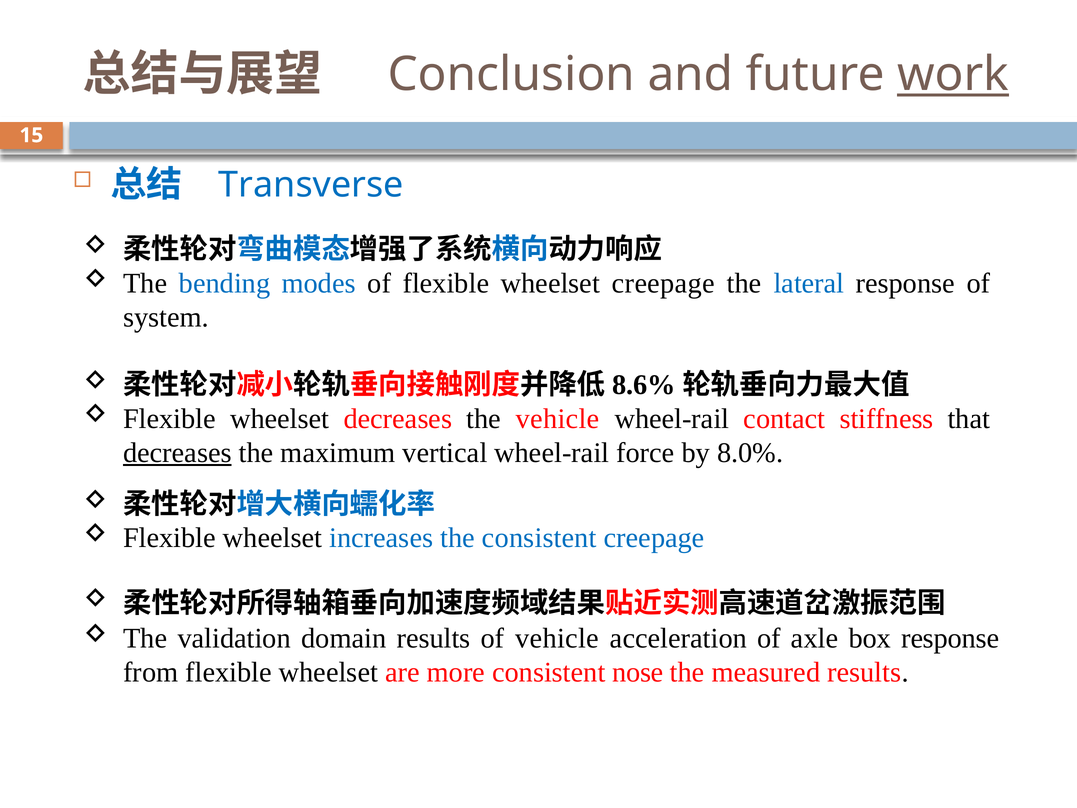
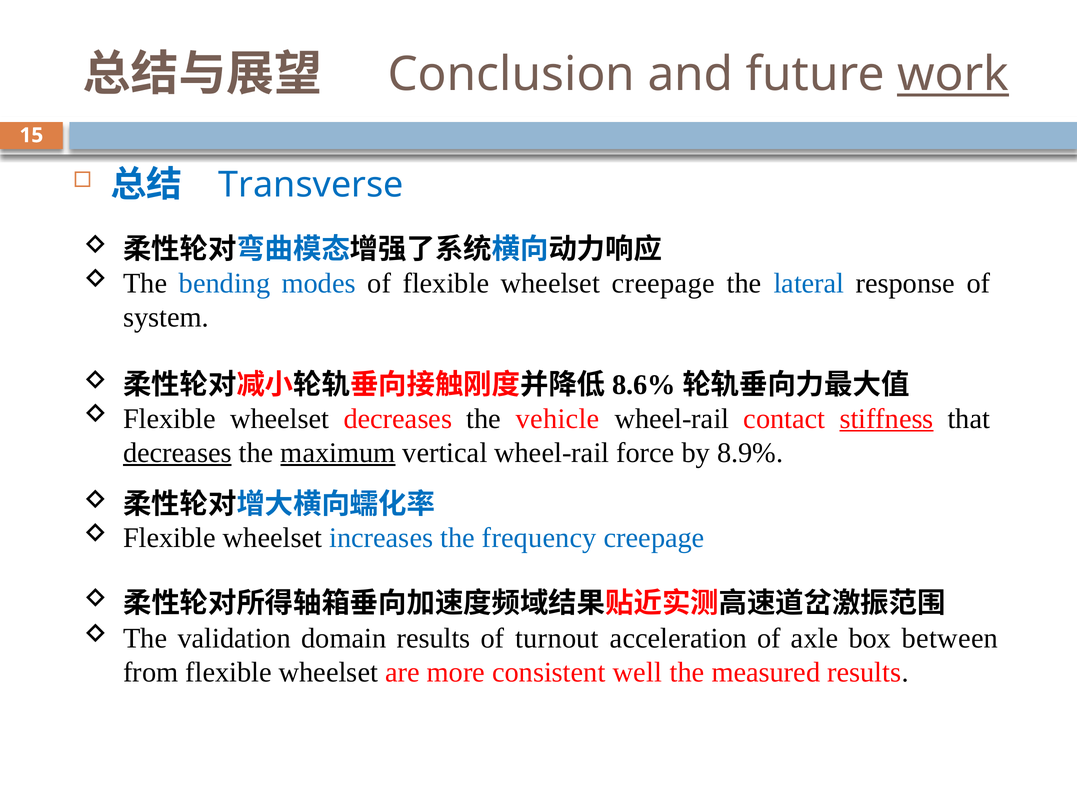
stiffness underline: none -> present
maximum underline: none -> present
8.0%: 8.0% -> 8.9%
the consistent: consistent -> frequency
of vehicle: vehicle -> turnout
box response: response -> between
nose: nose -> well
